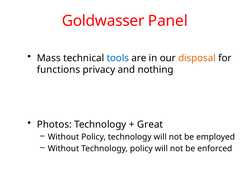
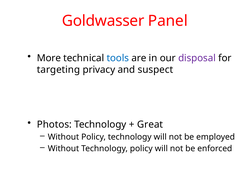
Mass: Mass -> More
disposal colour: orange -> purple
functions: functions -> targeting
nothing: nothing -> suspect
